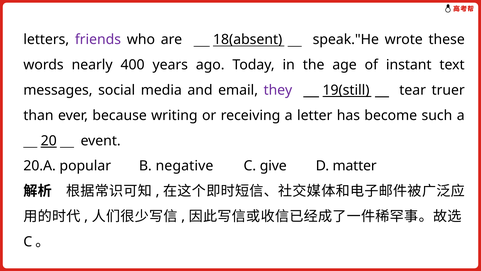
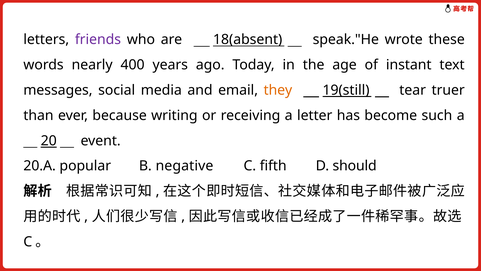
they colour: purple -> orange
give: give -> fifth
matter: matter -> should
